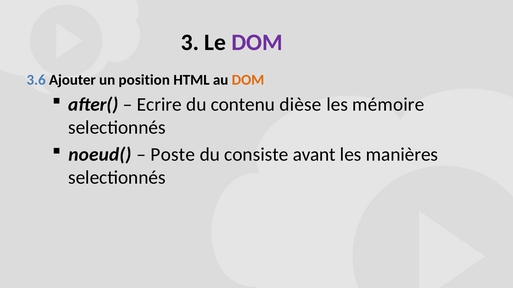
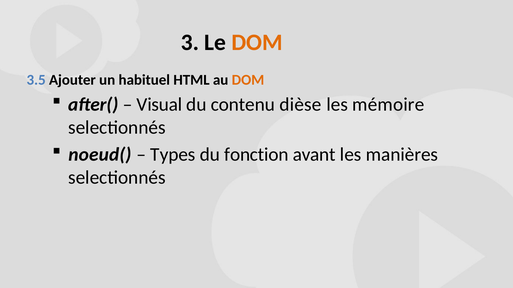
DOM at (257, 43) colour: purple -> orange
3.6: 3.6 -> 3.5
position: position -> habituel
Ecrire: Ecrire -> Visual
Poste: Poste -> Types
consiste: consiste -> fonction
